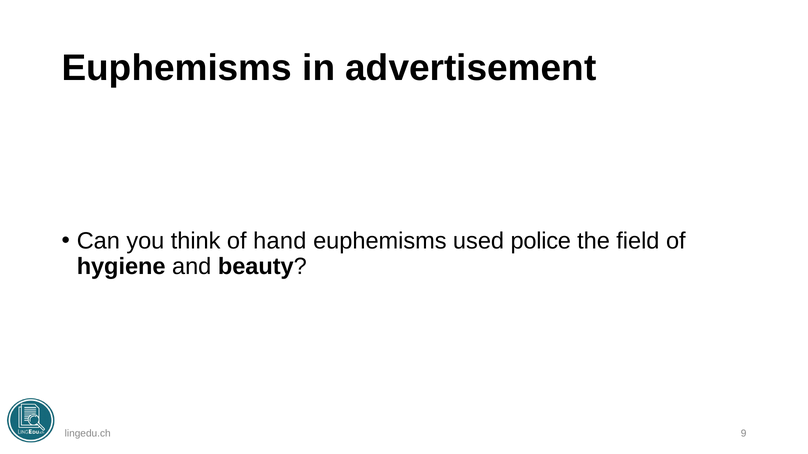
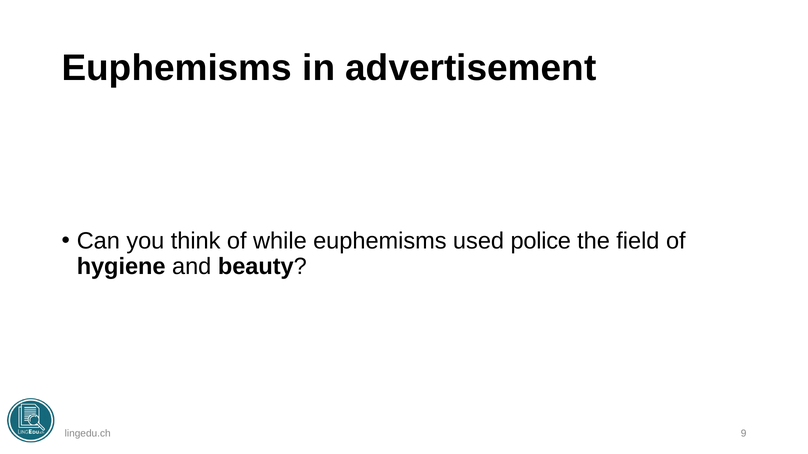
hand: hand -> while
